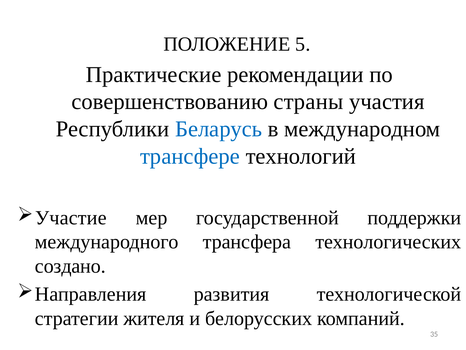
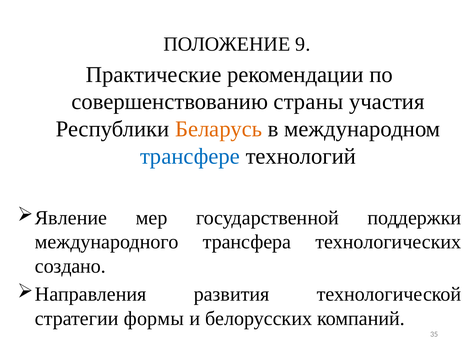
5: 5 -> 9
Беларусь colour: blue -> orange
Участие: Участие -> Явление
жителя: жителя -> формы
